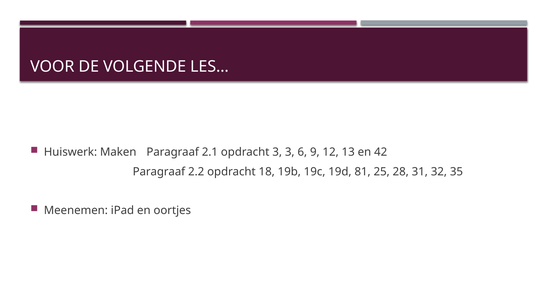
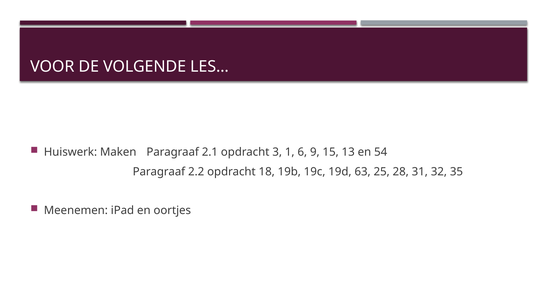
3 3: 3 -> 1
12: 12 -> 15
42: 42 -> 54
81: 81 -> 63
